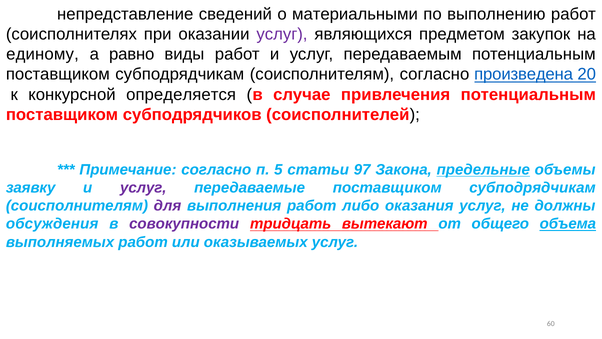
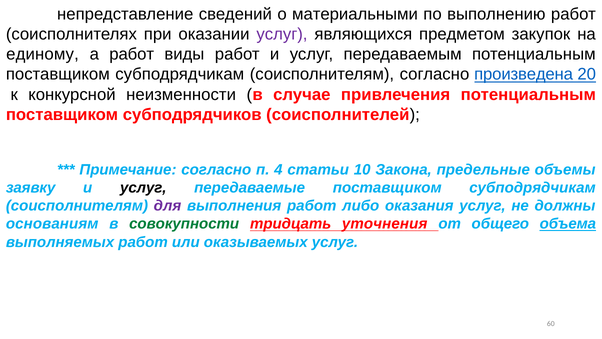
а равно: равно -> работ
определяется: определяется -> неизменности
5: 5 -> 4
97: 97 -> 10
предельные underline: present -> none
услуг at (143, 188) colour: purple -> black
обсуждения: обсуждения -> основаниям
совокупности colour: purple -> green
вытекают: вытекают -> уточнения
